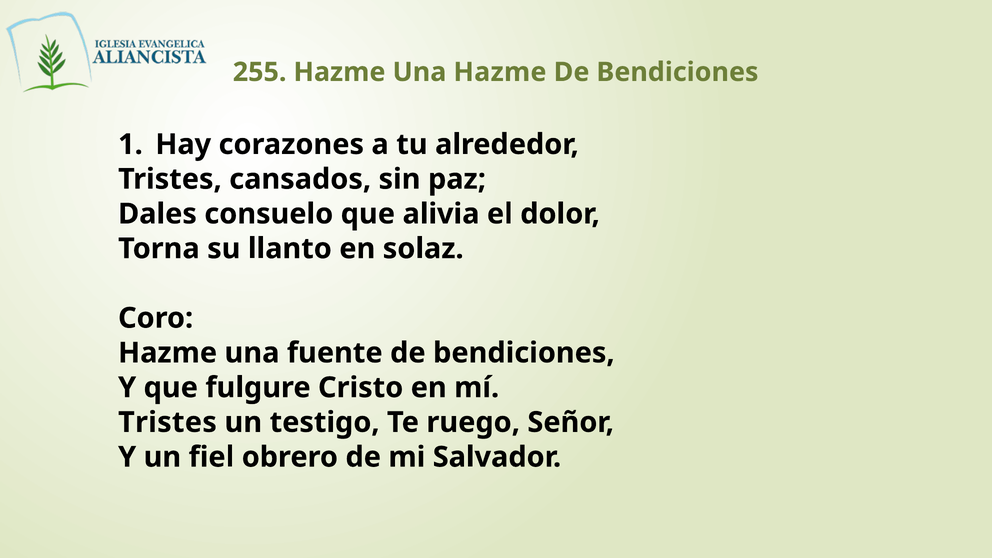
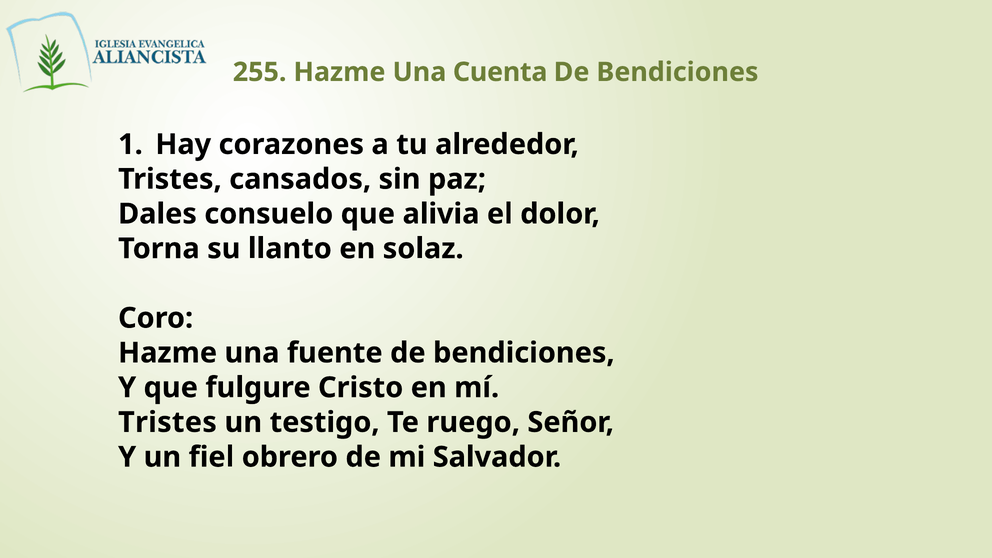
Una Hazme: Hazme -> Cuenta
